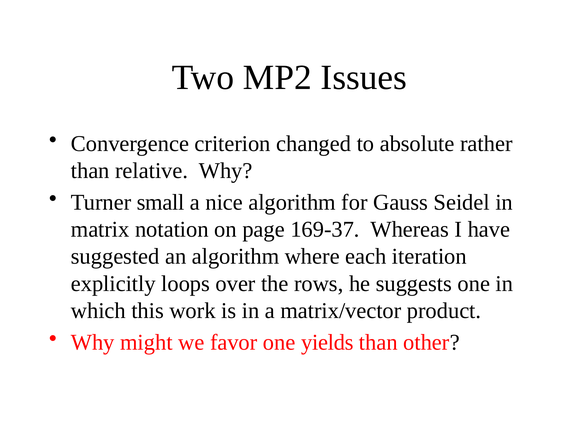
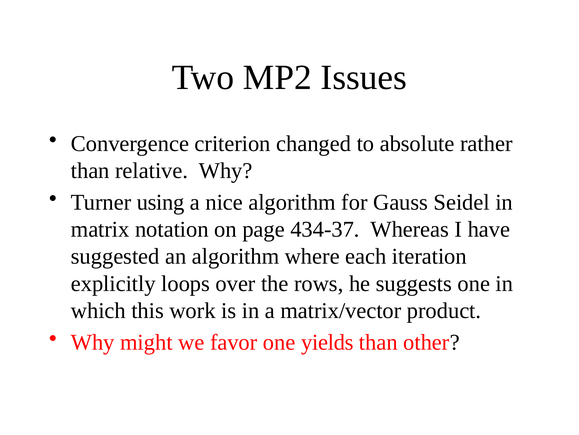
small: small -> using
169-37: 169-37 -> 434-37
